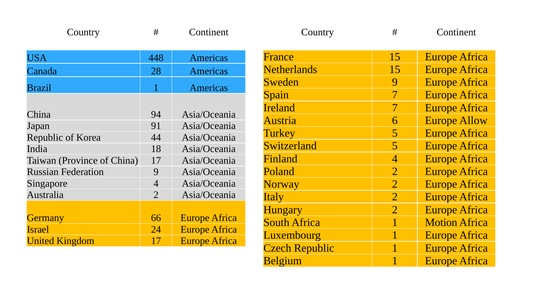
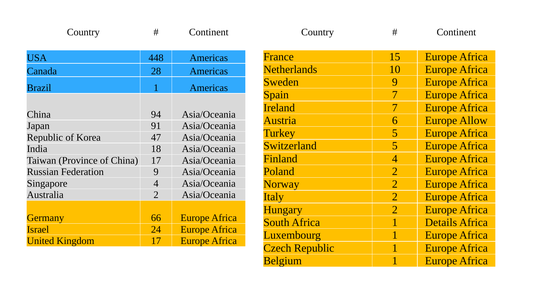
Netherlands 15: 15 -> 10
44: 44 -> 47
Motion: Motion -> Details
